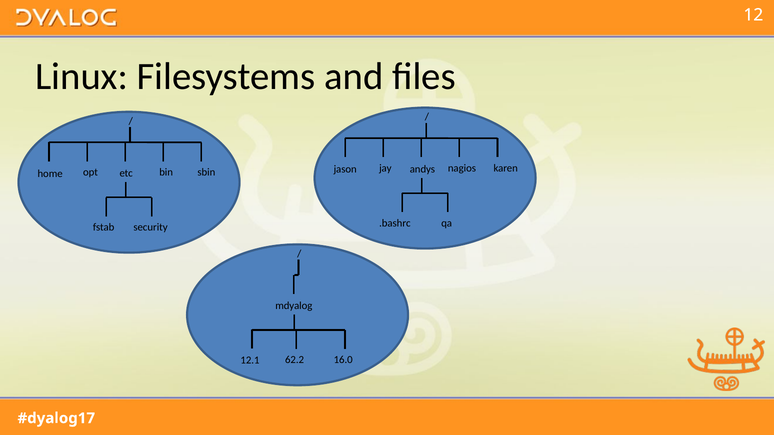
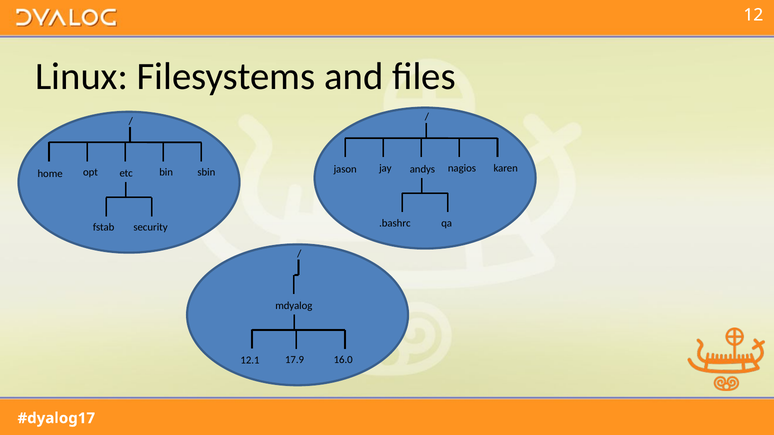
62.2: 62.2 -> 17.9
